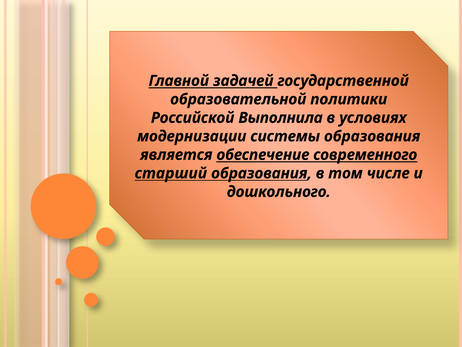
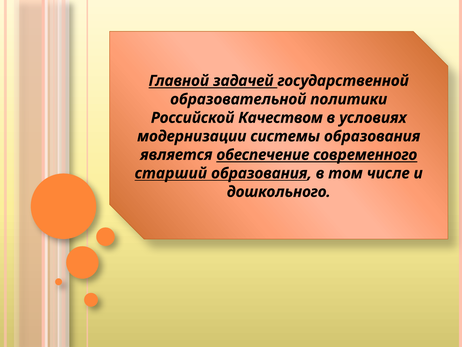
Выполнила: Выполнила -> Качеством
